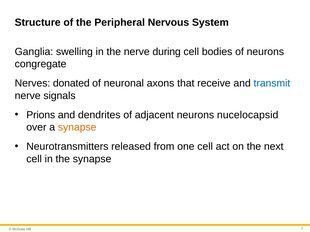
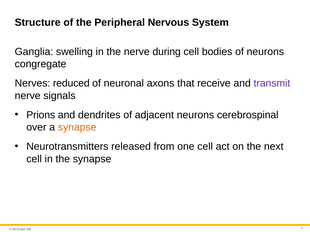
donated: donated -> reduced
transmit colour: blue -> purple
nucelocapsid: nucelocapsid -> cerebrospinal
